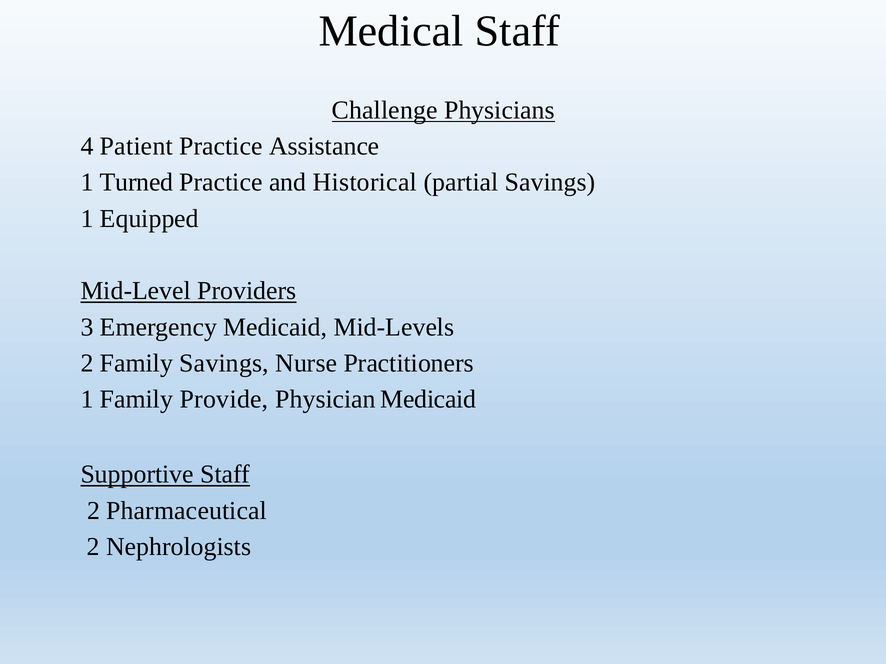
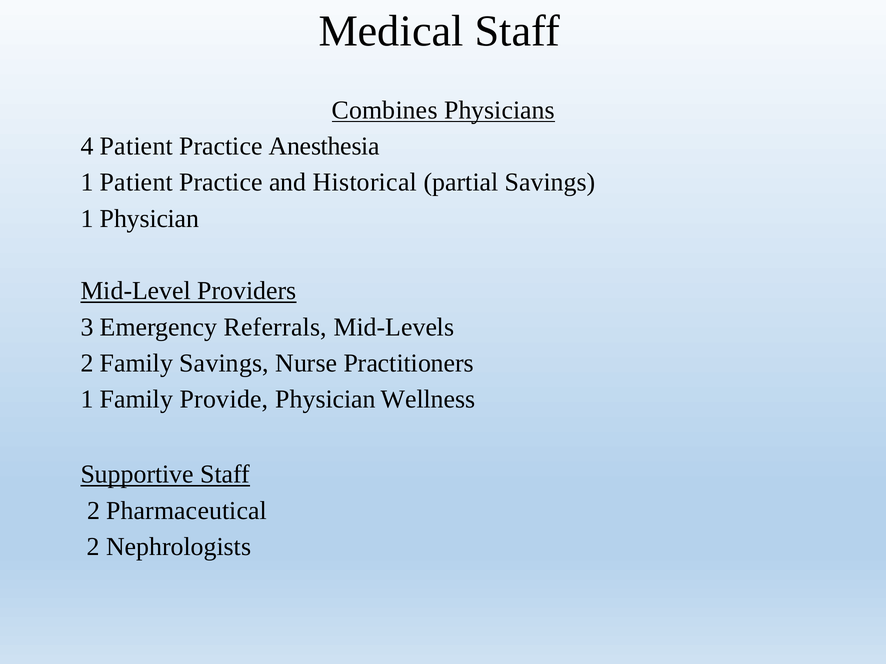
Challenge: Challenge -> Combines
Assistance: Assistance -> Anesthesia
1 Turned: Turned -> Patient
1 Equipped: Equipped -> Physician
Emergency Medicaid: Medicaid -> Referrals
Physician Medicaid: Medicaid -> Wellness
